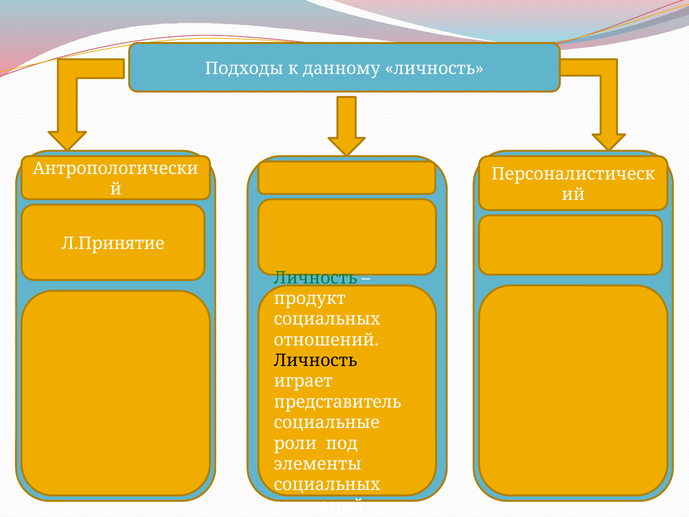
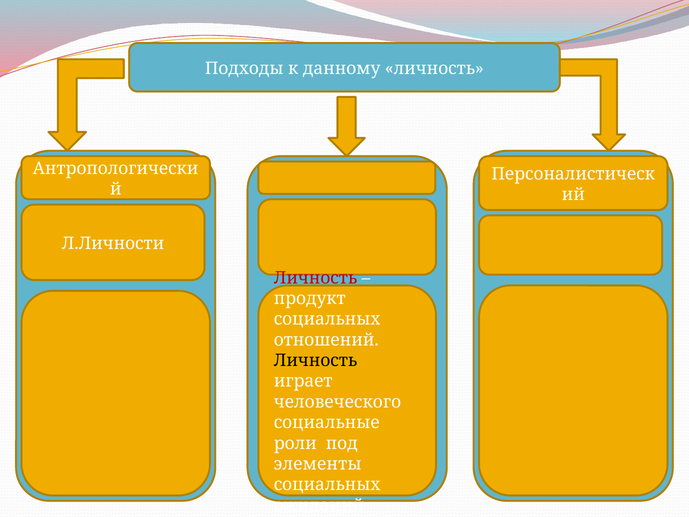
Л.Принятие: Л.Принятие -> Л.Личности
Личность at (315, 278) colour: green -> red
представитель: представитель -> человеческого
